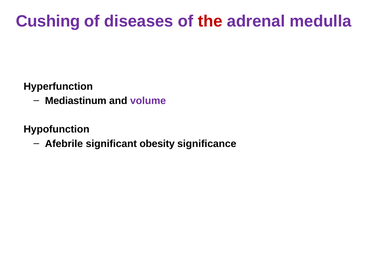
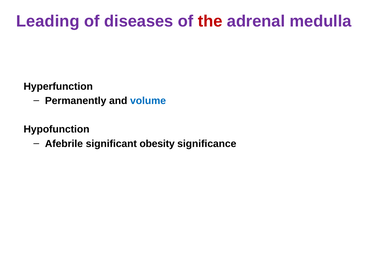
Cushing: Cushing -> Leading
Mediastinum: Mediastinum -> Permanently
volume colour: purple -> blue
